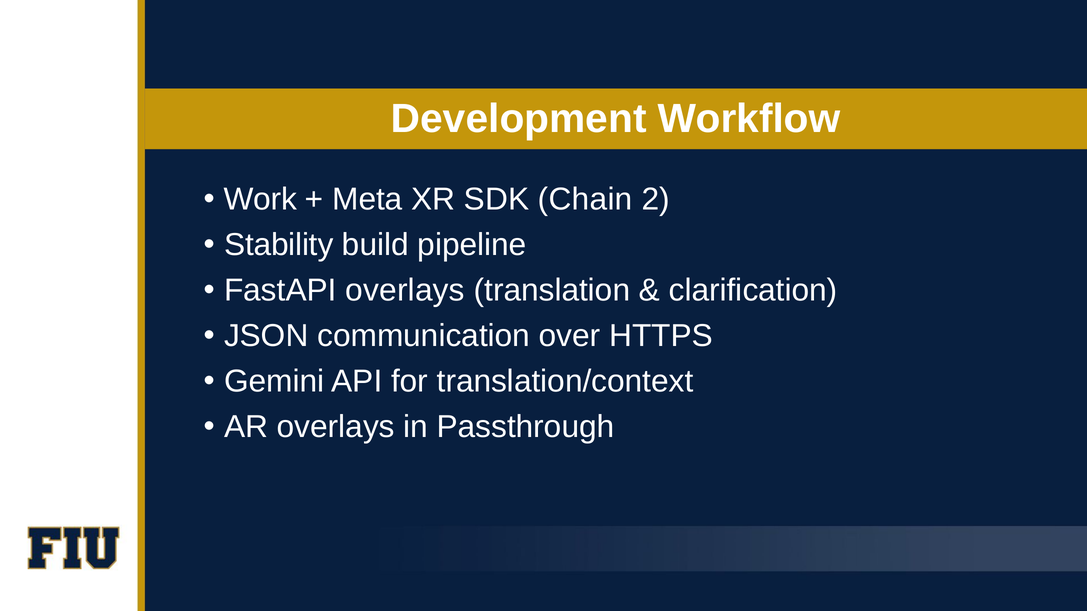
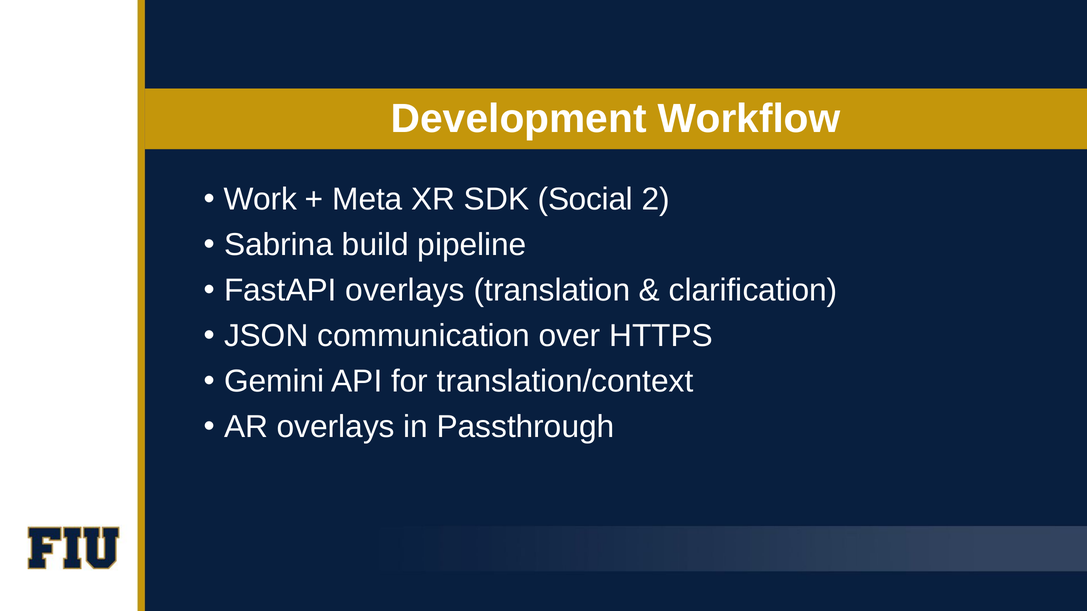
Chain: Chain -> Social
Stability: Stability -> Sabrina
